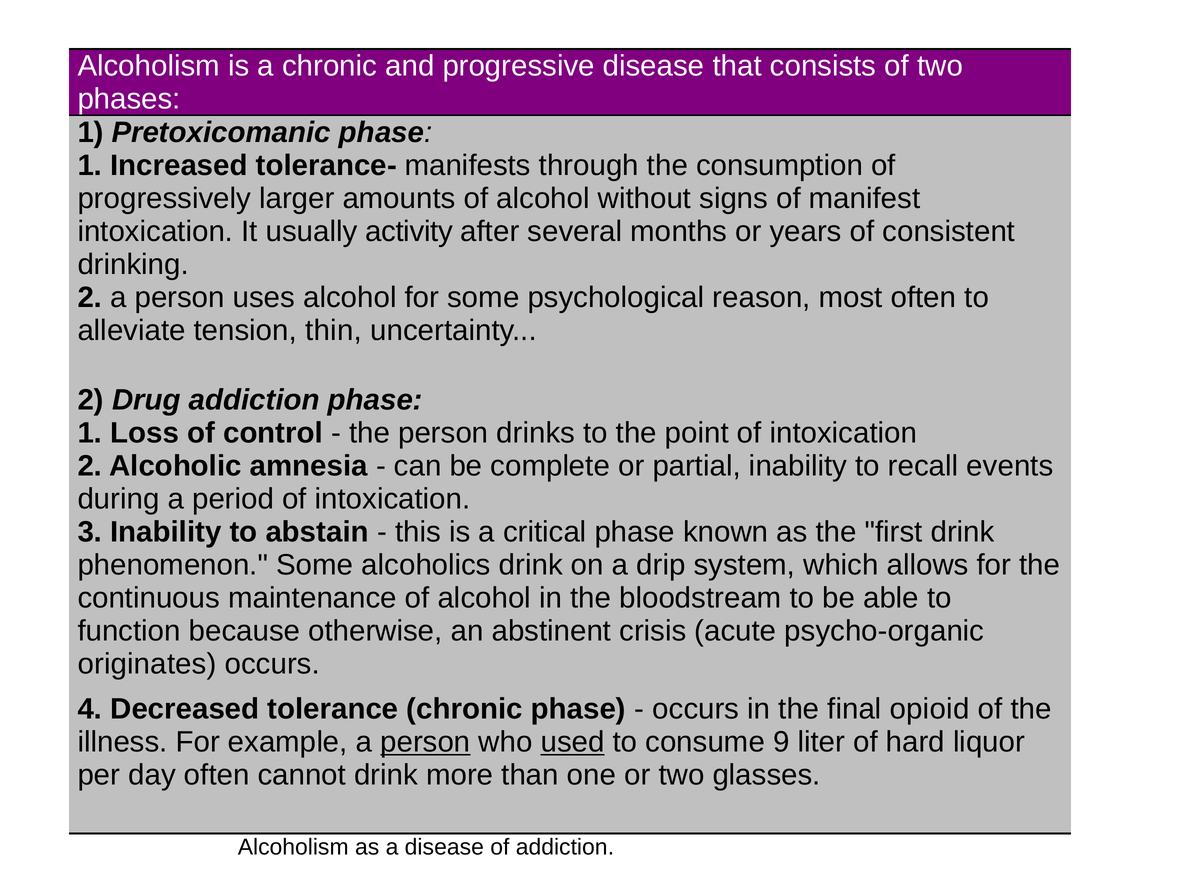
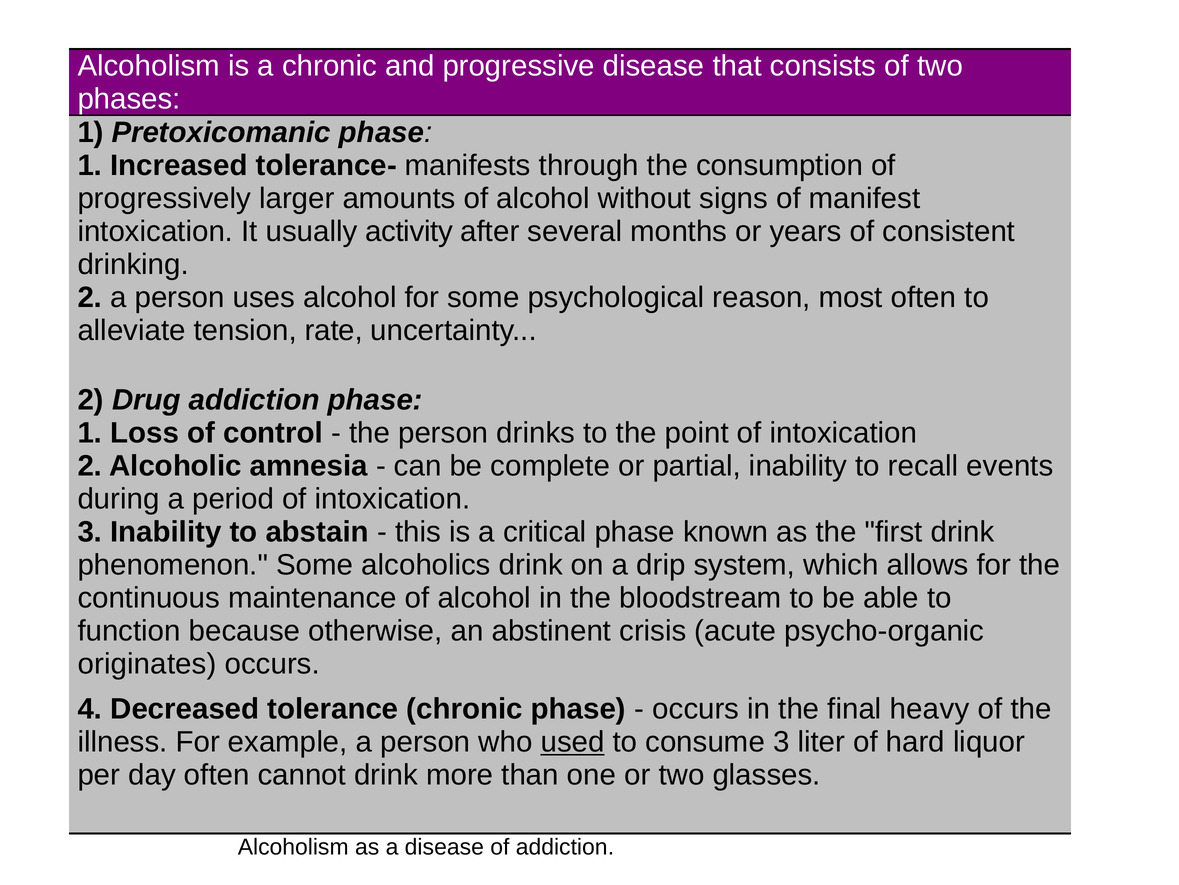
thin: thin -> rate
opioid: opioid -> heavy
person at (425, 741) underline: present -> none
consume 9: 9 -> 3
